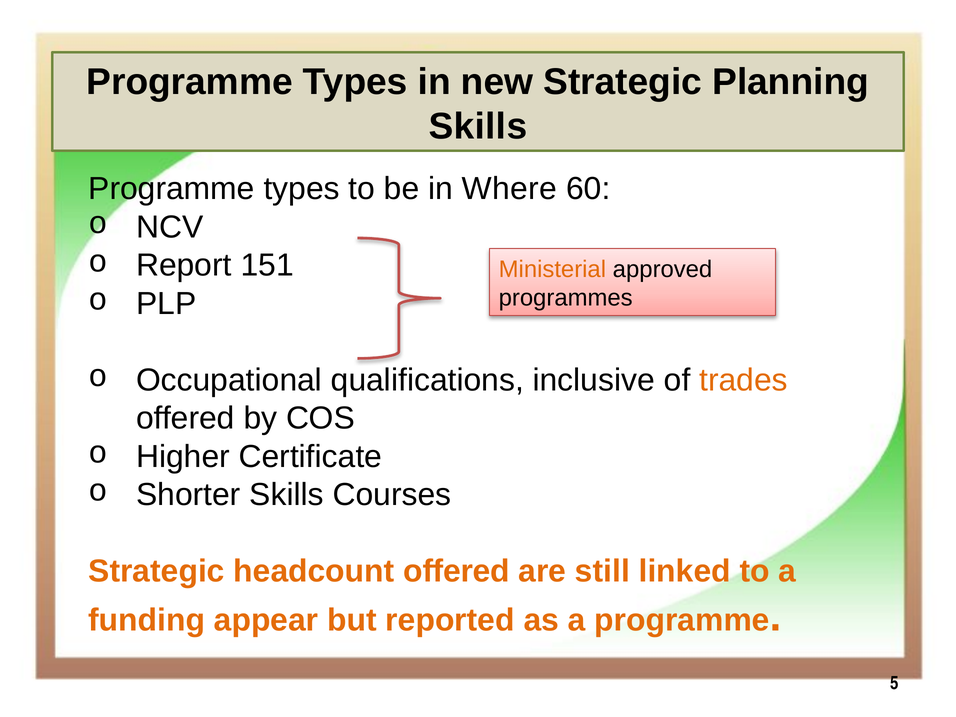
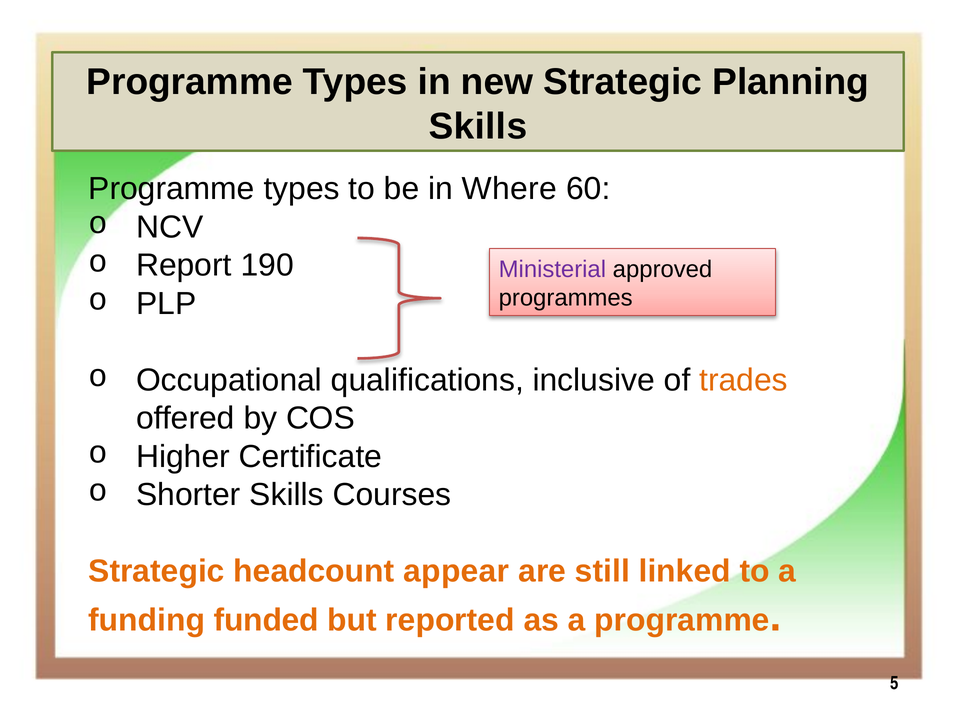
151: 151 -> 190
Ministerial colour: orange -> purple
headcount offered: offered -> appear
appear: appear -> funded
